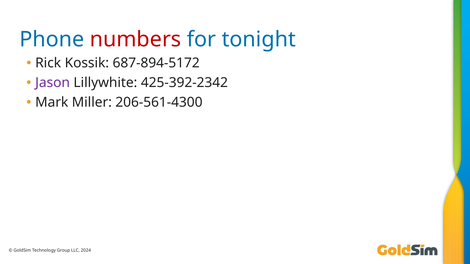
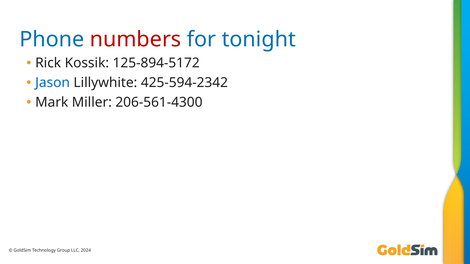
687-894-5172: 687-894-5172 -> 125-894-5172
Jason colour: purple -> blue
425-392-2342: 425-392-2342 -> 425-594-2342
